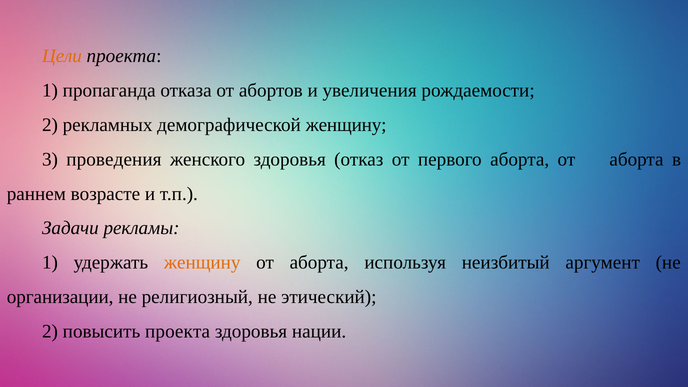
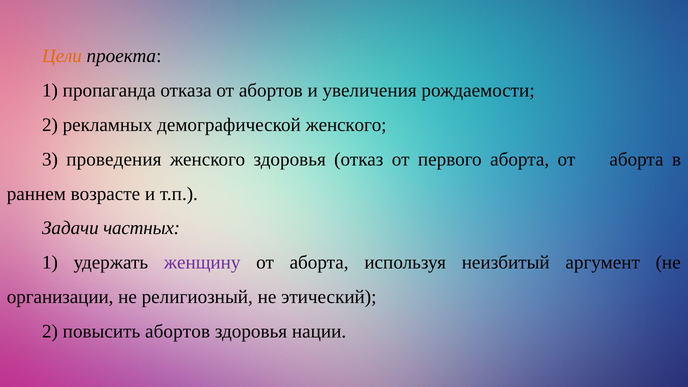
демографической женщину: женщину -> женского
рекламы: рекламы -> частных
женщину at (202, 262) colour: orange -> purple
повысить проекта: проекта -> абортов
